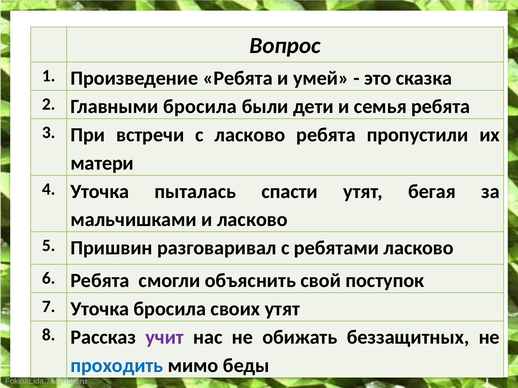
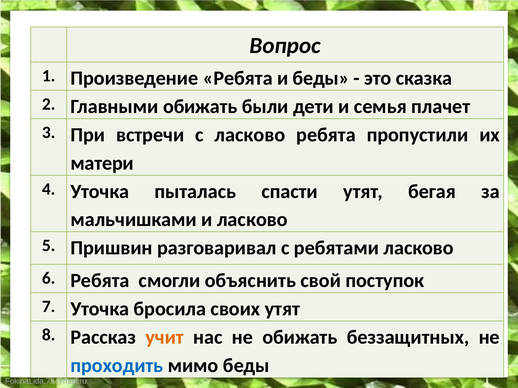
и умей: умей -> беды
Главными бросила: бросила -> обижать
семья ребята: ребята -> плачет
учит colour: purple -> orange
